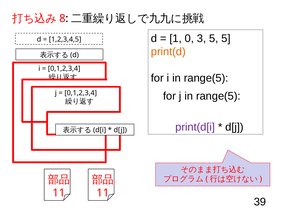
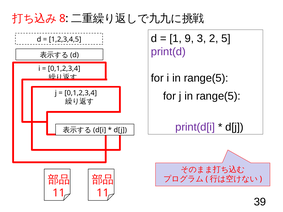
0: 0 -> 9
3 5: 5 -> 2
print(d colour: orange -> purple
